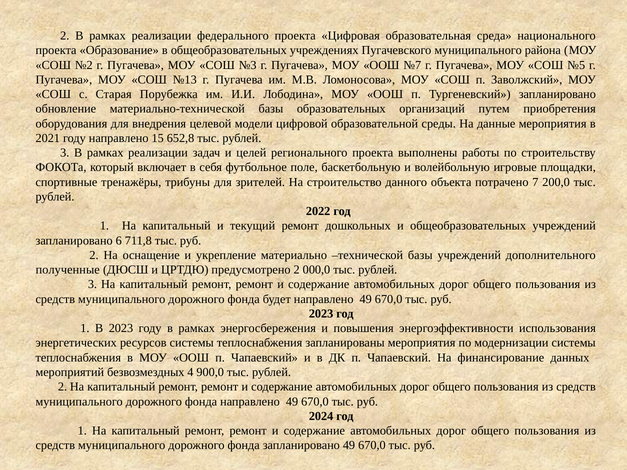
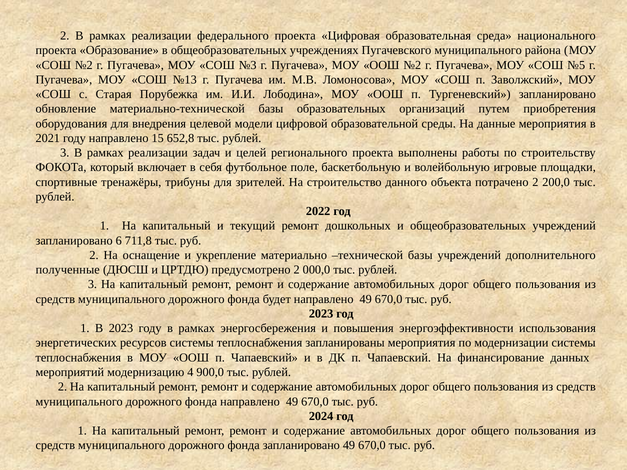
ООШ №7: №7 -> №2
потрачено 7: 7 -> 2
безвозмездных: безвозмездных -> модернизацию
